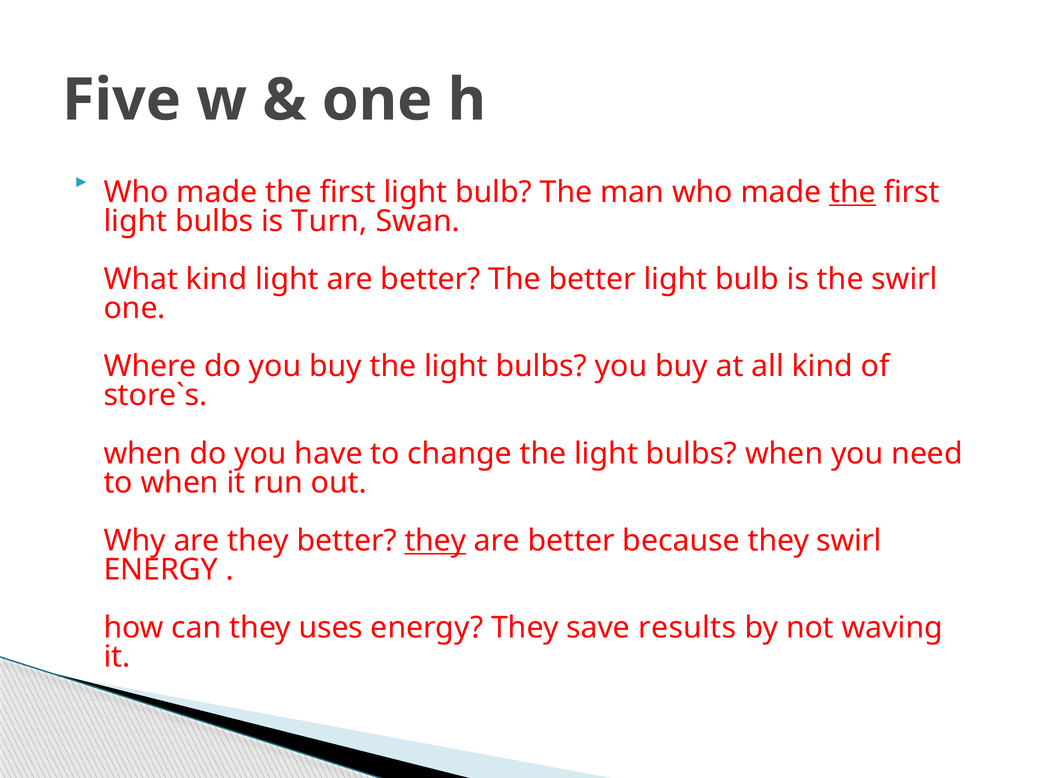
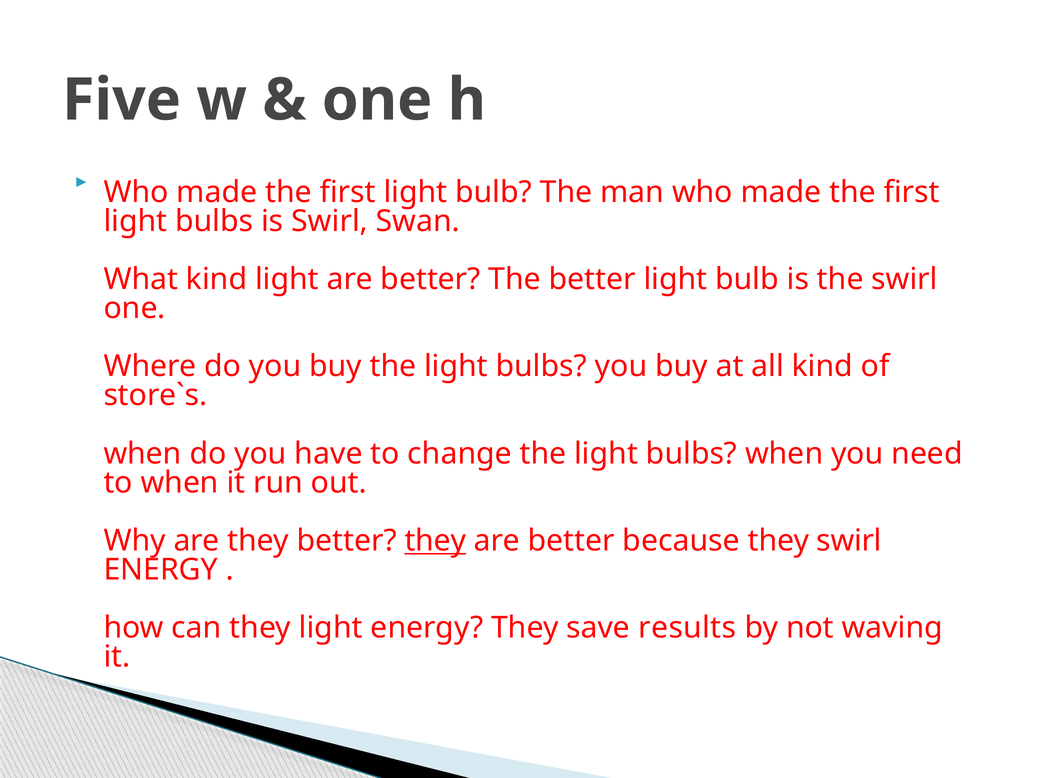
the at (853, 192) underline: present -> none
is Turn: Turn -> Swirl
they uses: uses -> light
